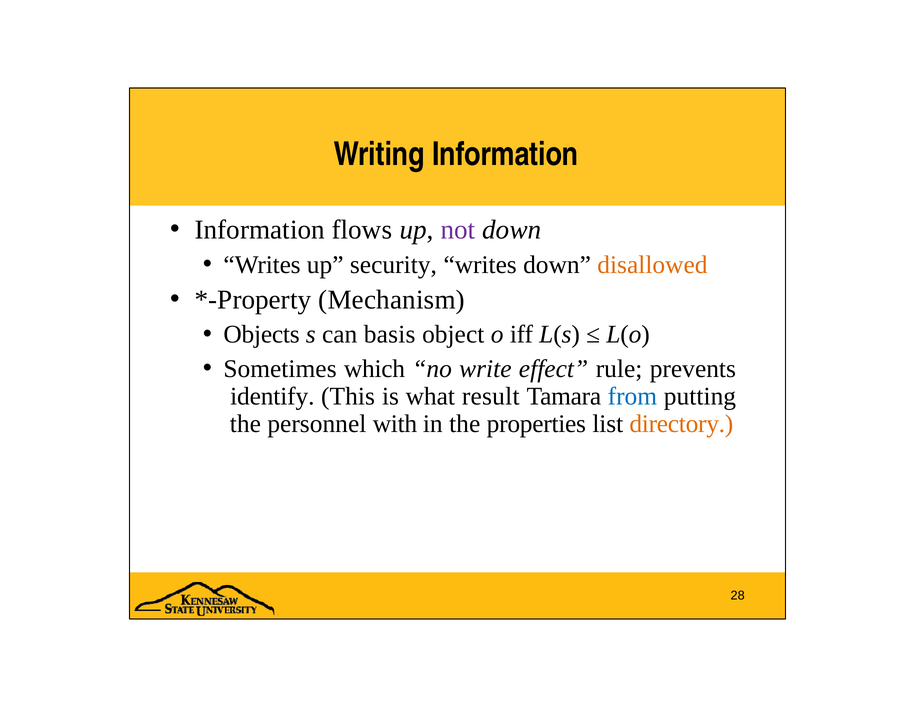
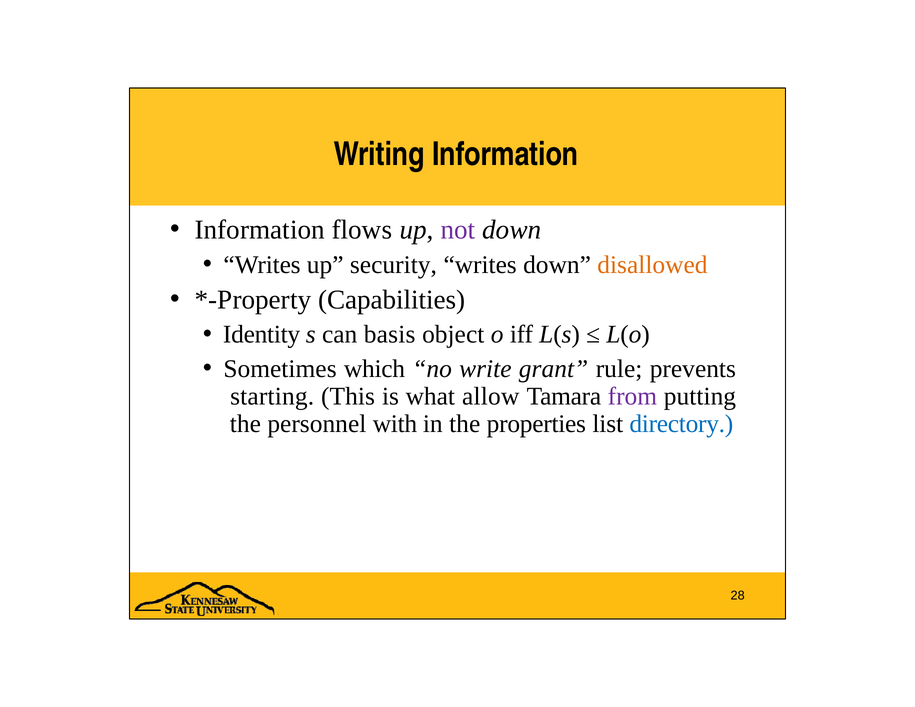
Mechanism: Mechanism -> Capabilities
Objects: Objects -> Identity
effect: effect -> grant
identify: identify -> starting
result: result -> allow
from colour: blue -> purple
directory colour: orange -> blue
